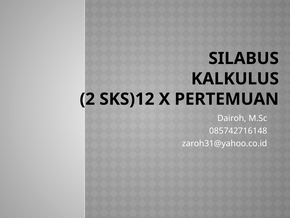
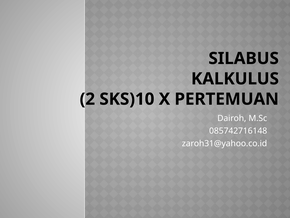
SKS)12: SKS)12 -> SKS)10
